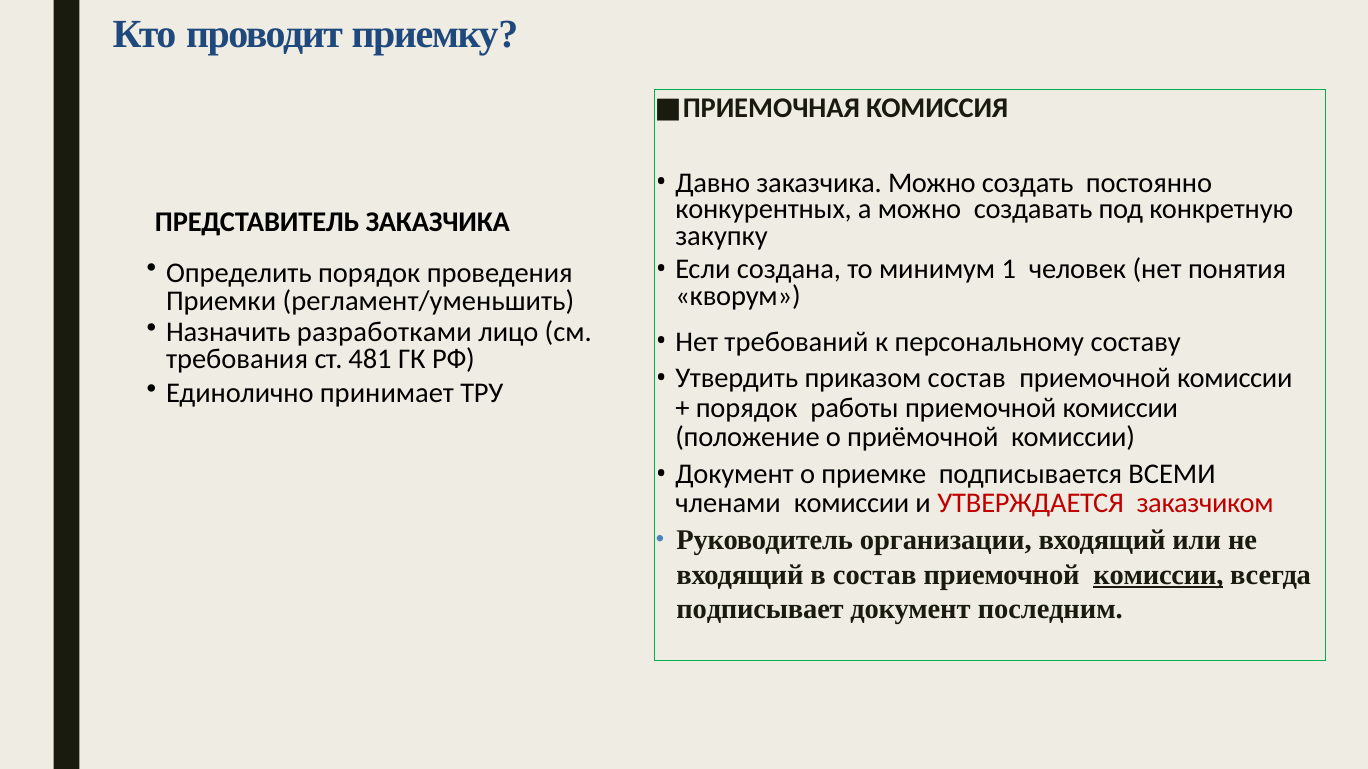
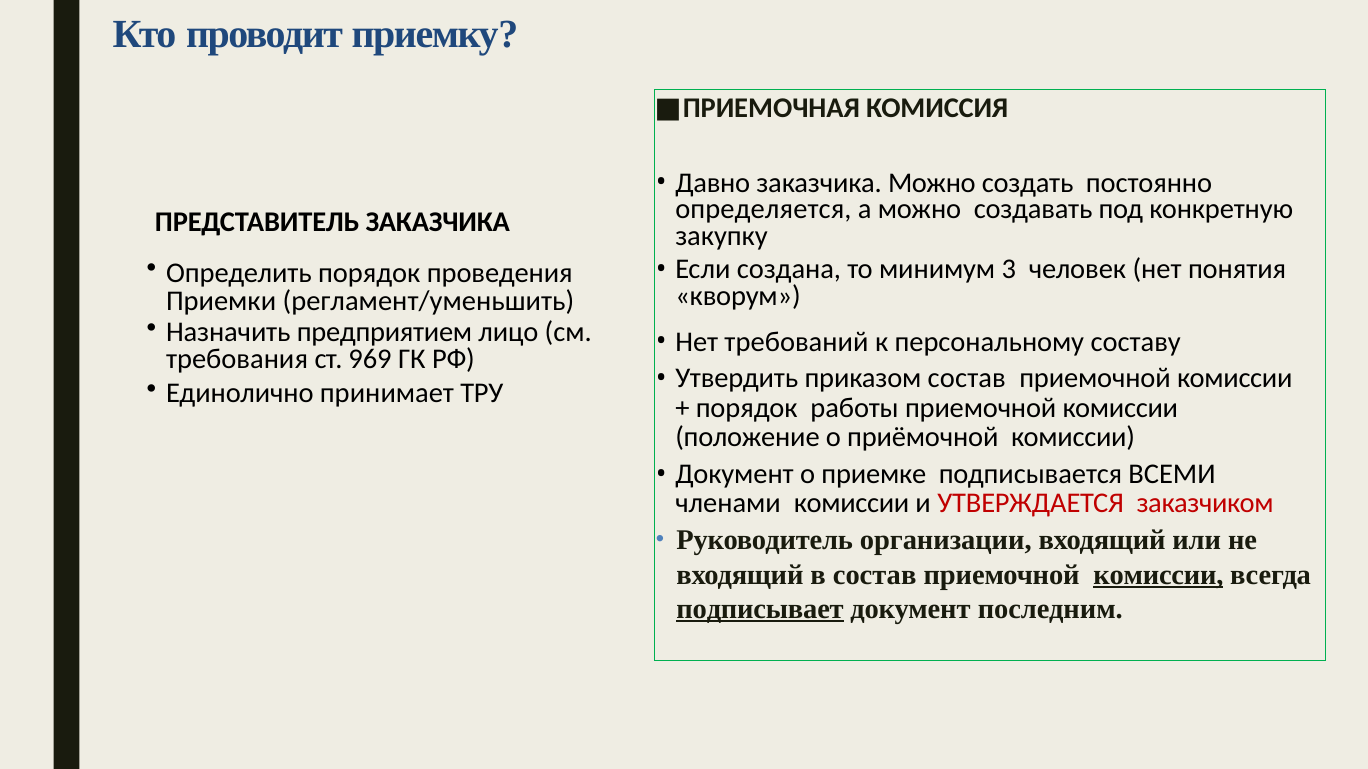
конкурентных: конкурентных -> определяется
1: 1 -> 3
разработками: разработками -> предприятием
481: 481 -> 969
подписывает underline: none -> present
